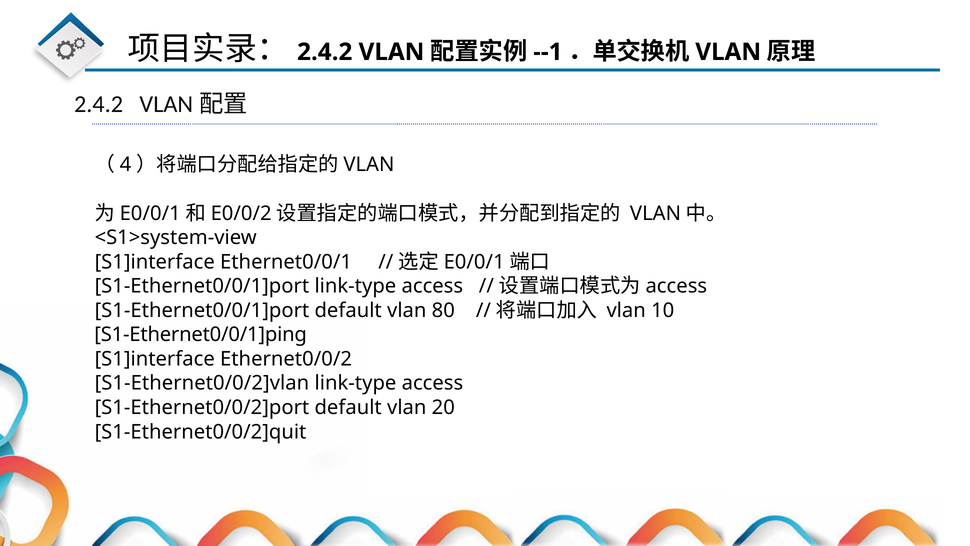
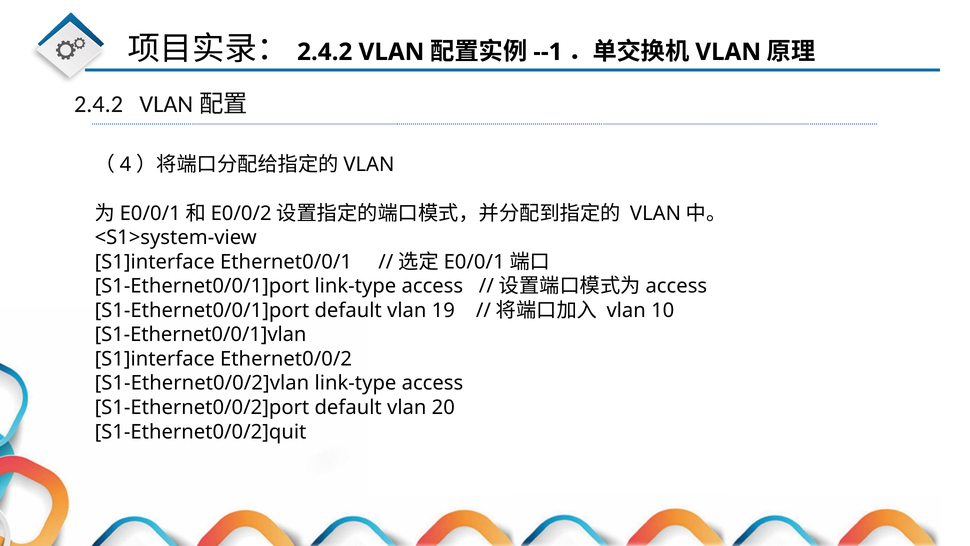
80: 80 -> 19
S1-Ethernet0/0/1]ping: S1-Ethernet0/0/1]ping -> S1-Ethernet0/0/1]vlan
